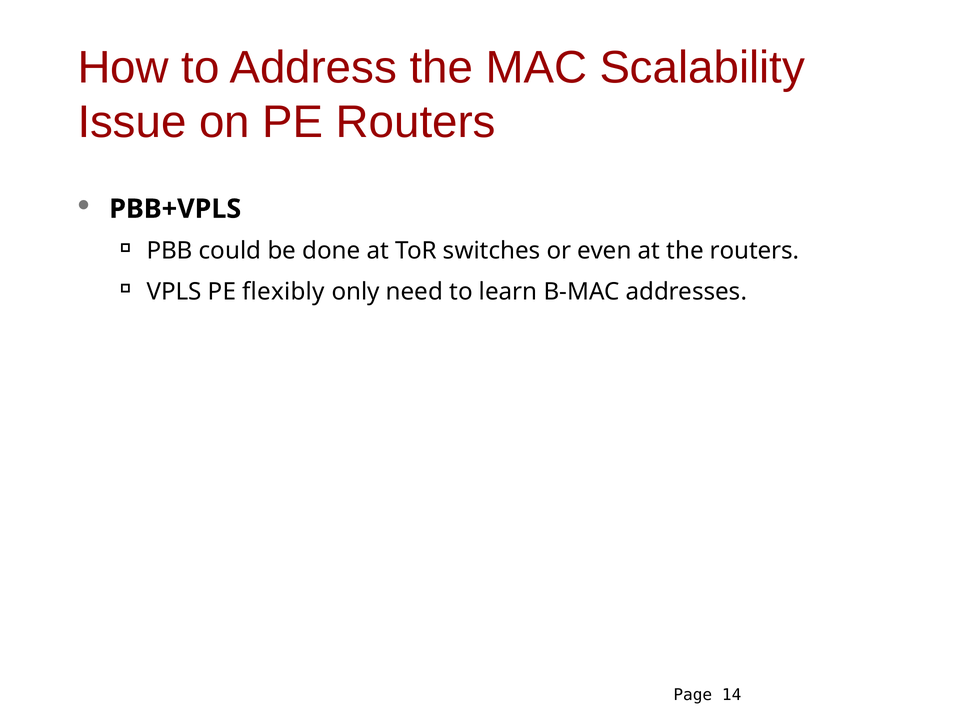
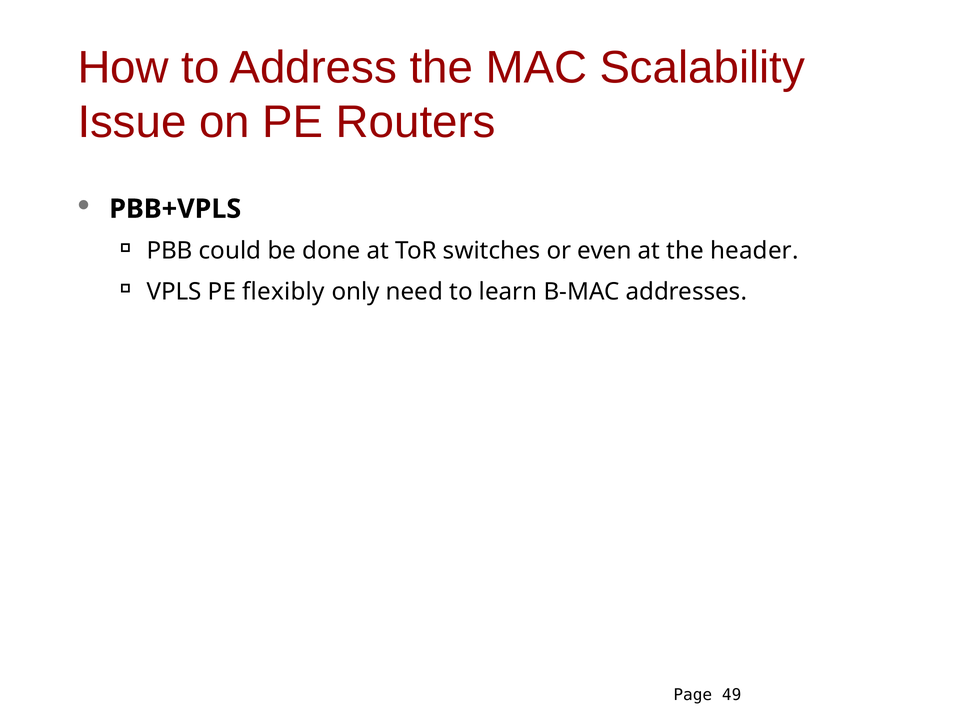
the routers: routers -> header
14: 14 -> 49
